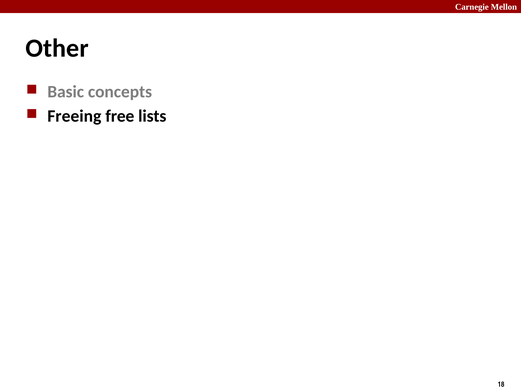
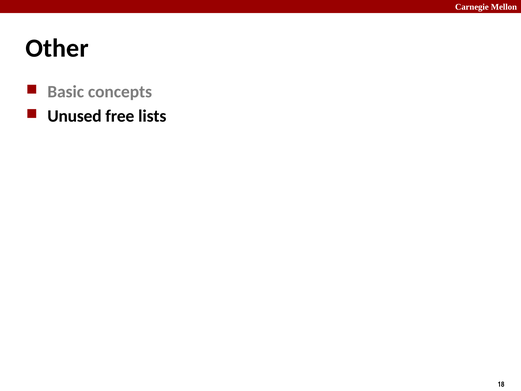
Freeing: Freeing -> Unused
